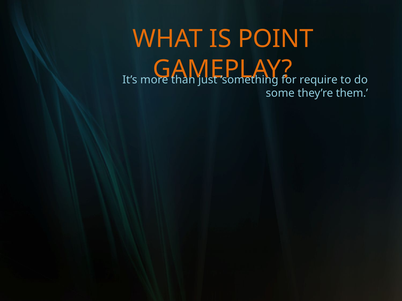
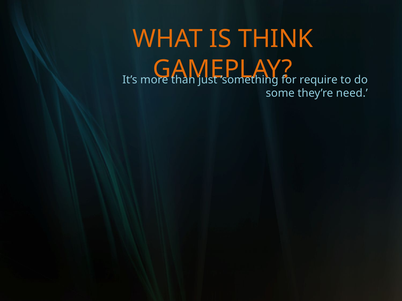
POINT: POINT -> THINK
them: them -> need
